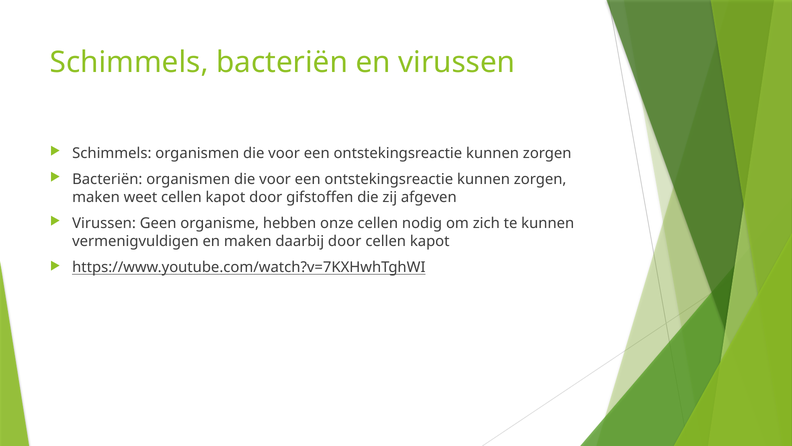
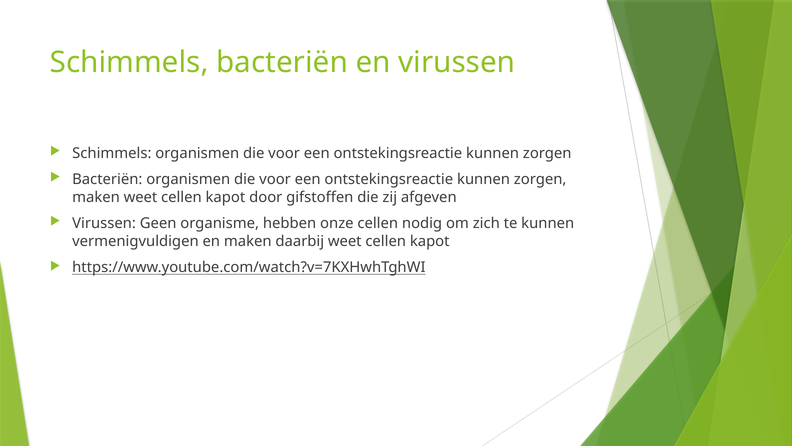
daarbij door: door -> weet
